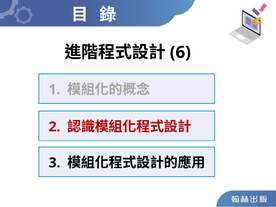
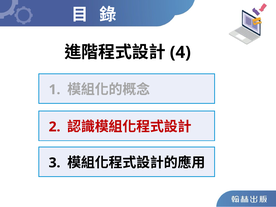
6: 6 -> 4
